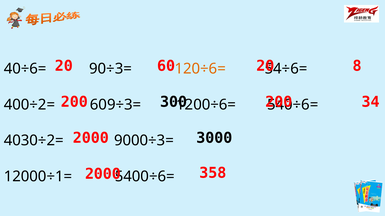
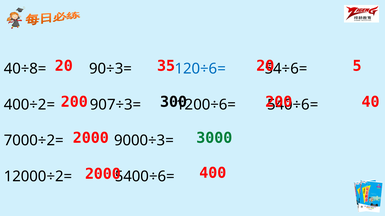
60: 60 -> 35
8: 8 -> 5
40÷6=: 40÷6= -> 40÷8=
120÷6= colour: orange -> blue
34: 34 -> 40
609÷3=: 609÷3= -> 907÷3=
3000 colour: black -> green
4030÷2=: 4030÷2= -> 7000÷2=
358: 358 -> 400
12000÷1=: 12000÷1= -> 12000÷2=
